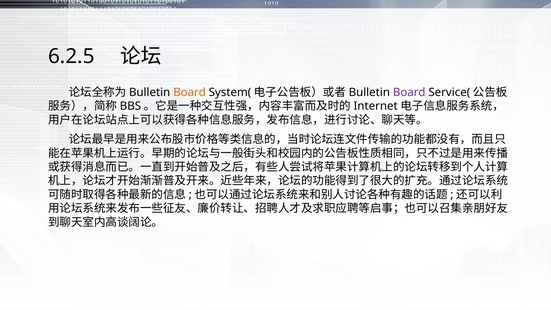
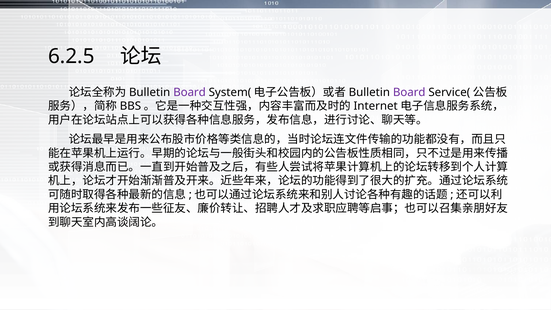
Board at (190, 92) colour: orange -> purple
